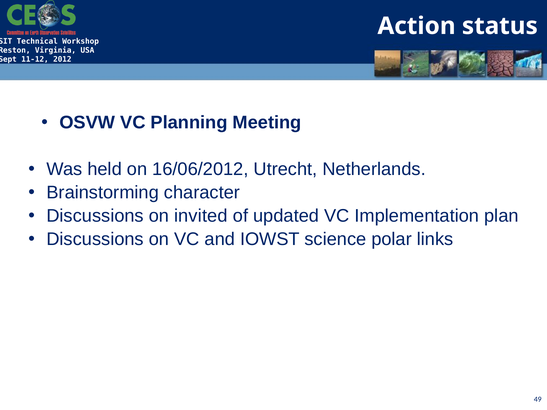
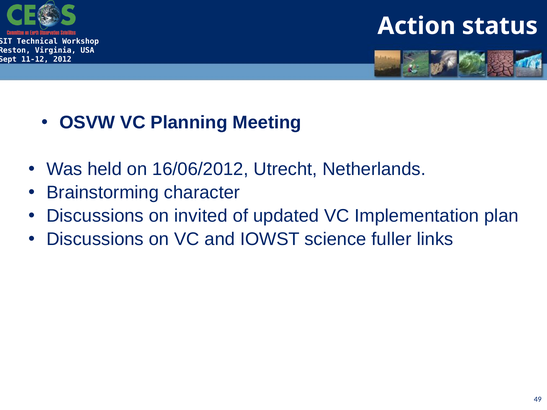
polar: polar -> fuller
